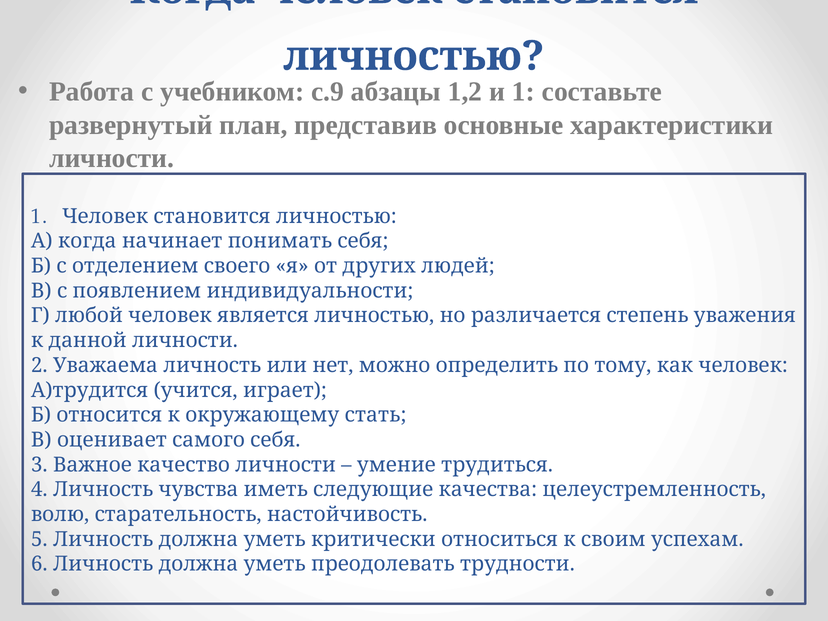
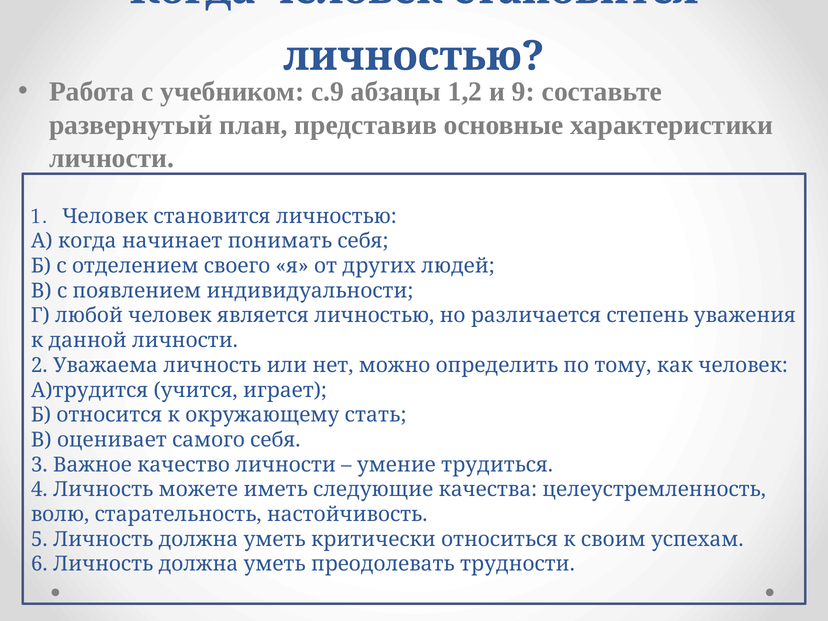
и 1: 1 -> 9
чувства: чувства -> можете
